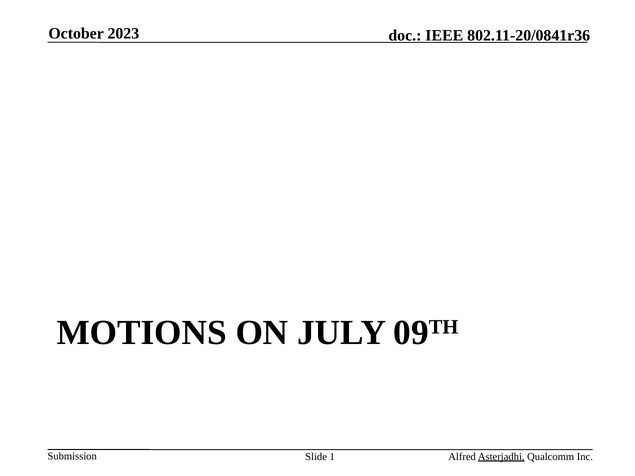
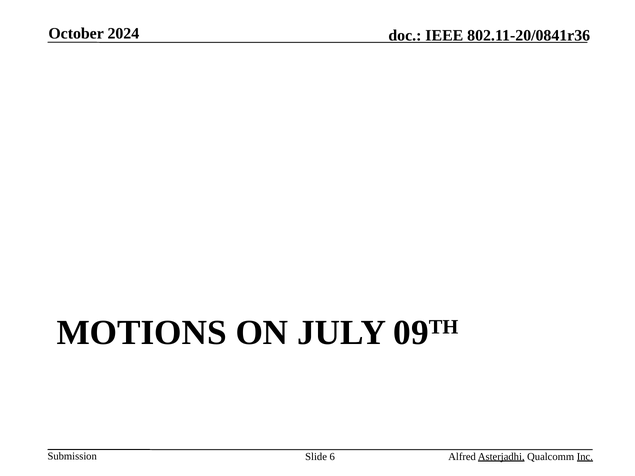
2023: 2023 -> 2024
1: 1 -> 6
Inc underline: none -> present
